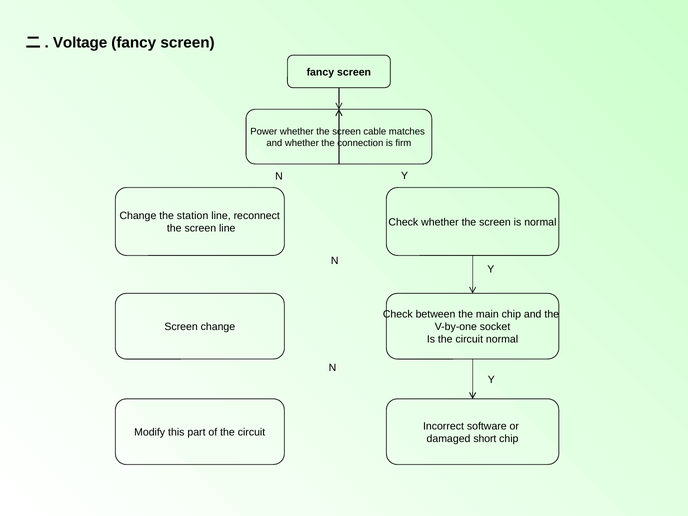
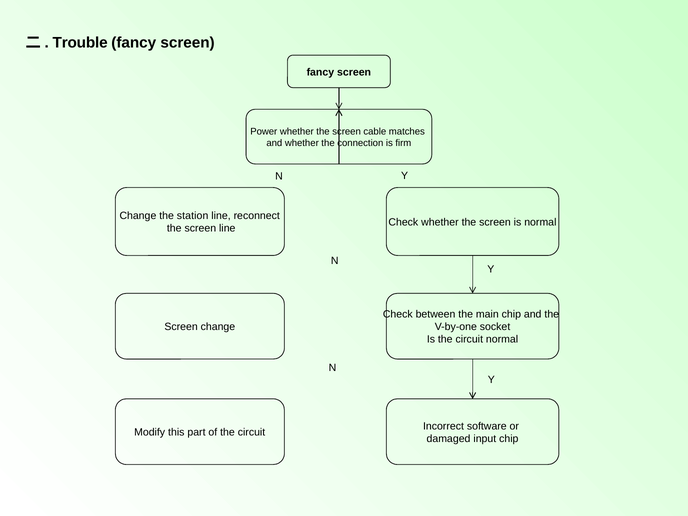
Voltage: Voltage -> Trouble
short: short -> input
